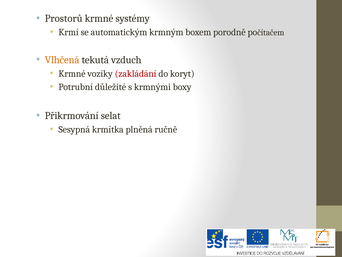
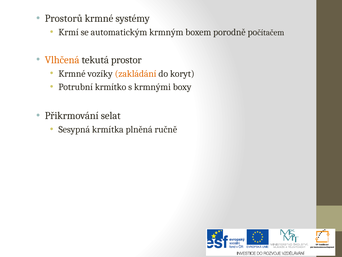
vzduch: vzduch -> prostor
zakládání colour: red -> orange
důležité: důležité -> krmítko
